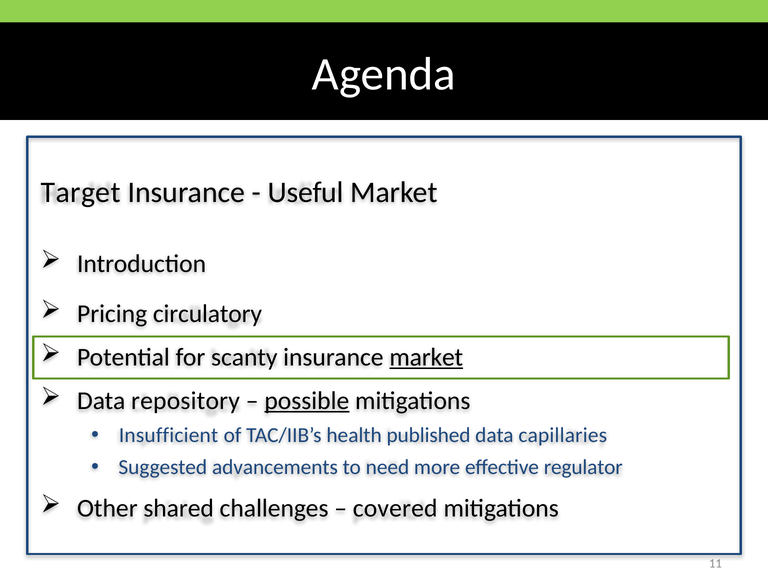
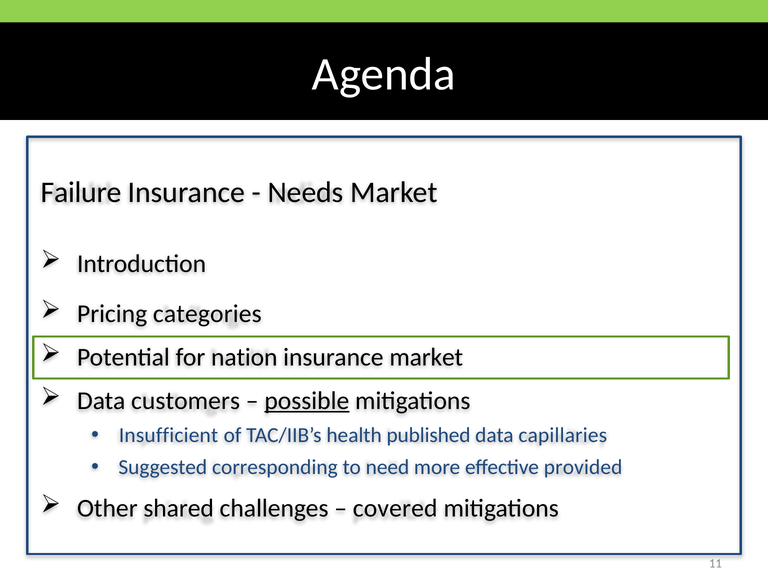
Target: Target -> Failure
Useful: Useful -> Needs
circulatory: circulatory -> categories
scanty: scanty -> nation
market at (426, 357) underline: present -> none
repository: repository -> customers
advancements: advancements -> corresponding
regulator: regulator -> provided
